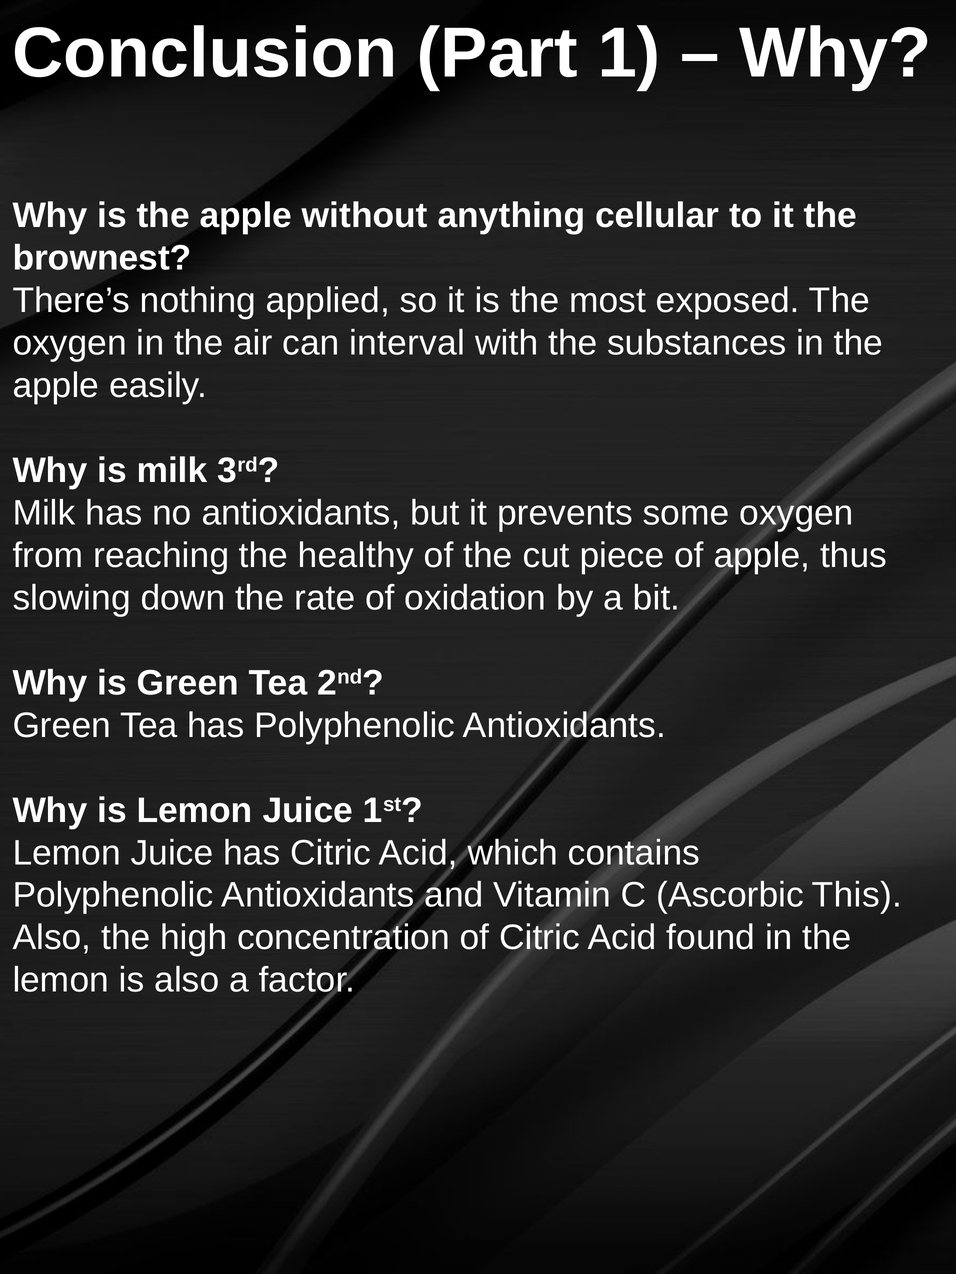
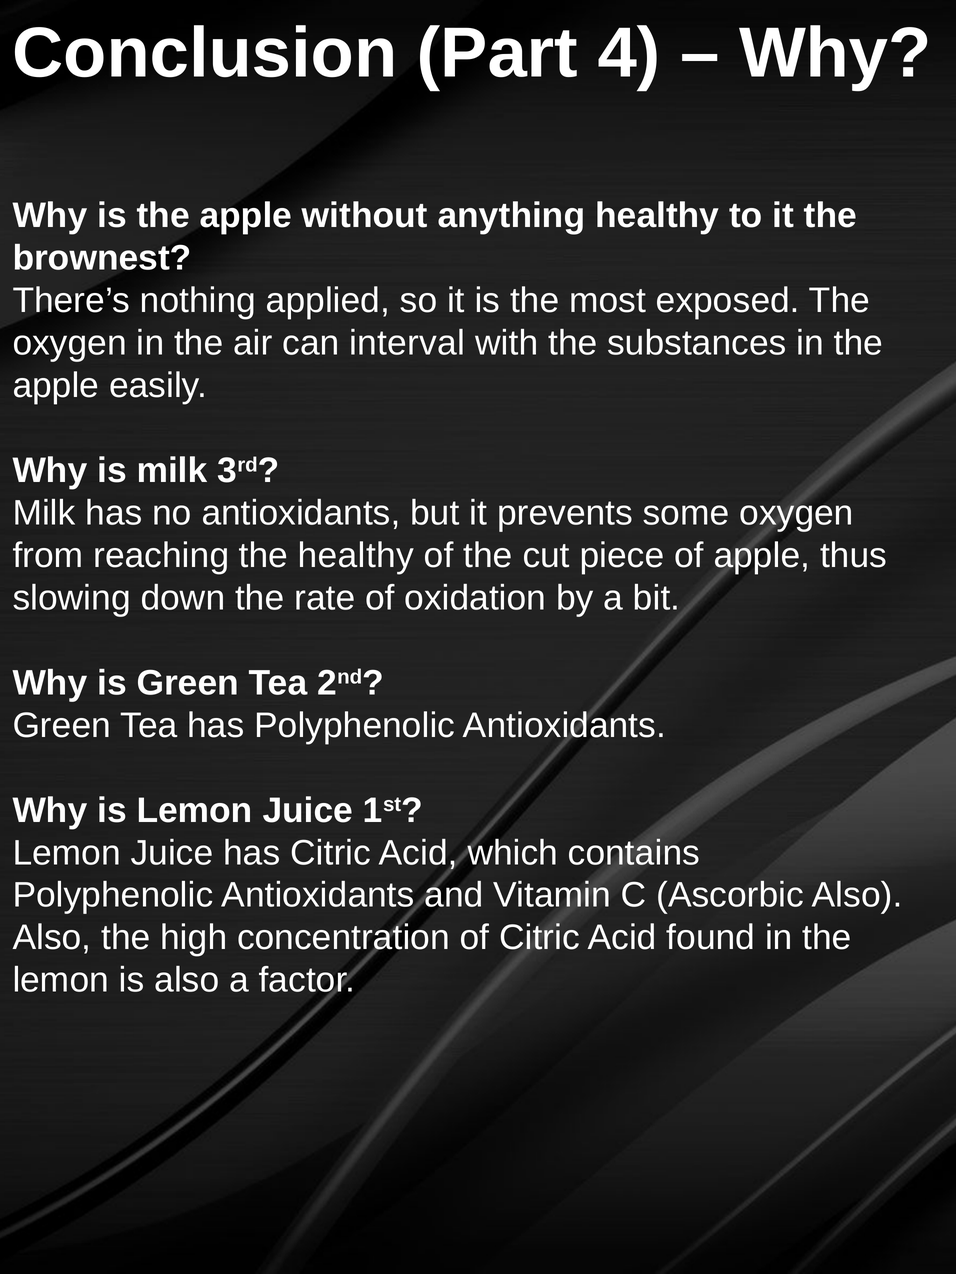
1: 1 -> 4
anything cellular: cellular -> healthy
Ascorbic This: This -> Also
